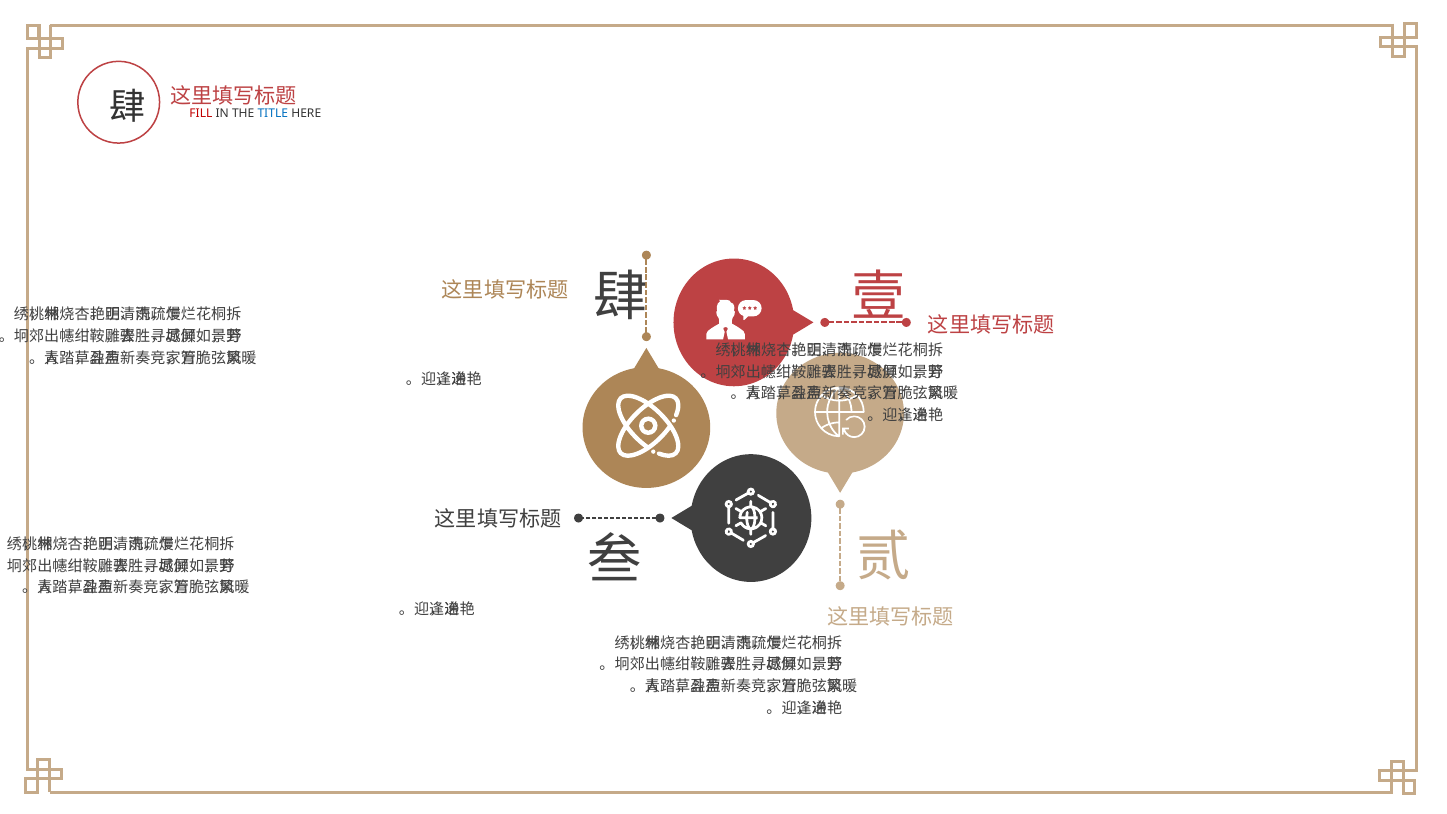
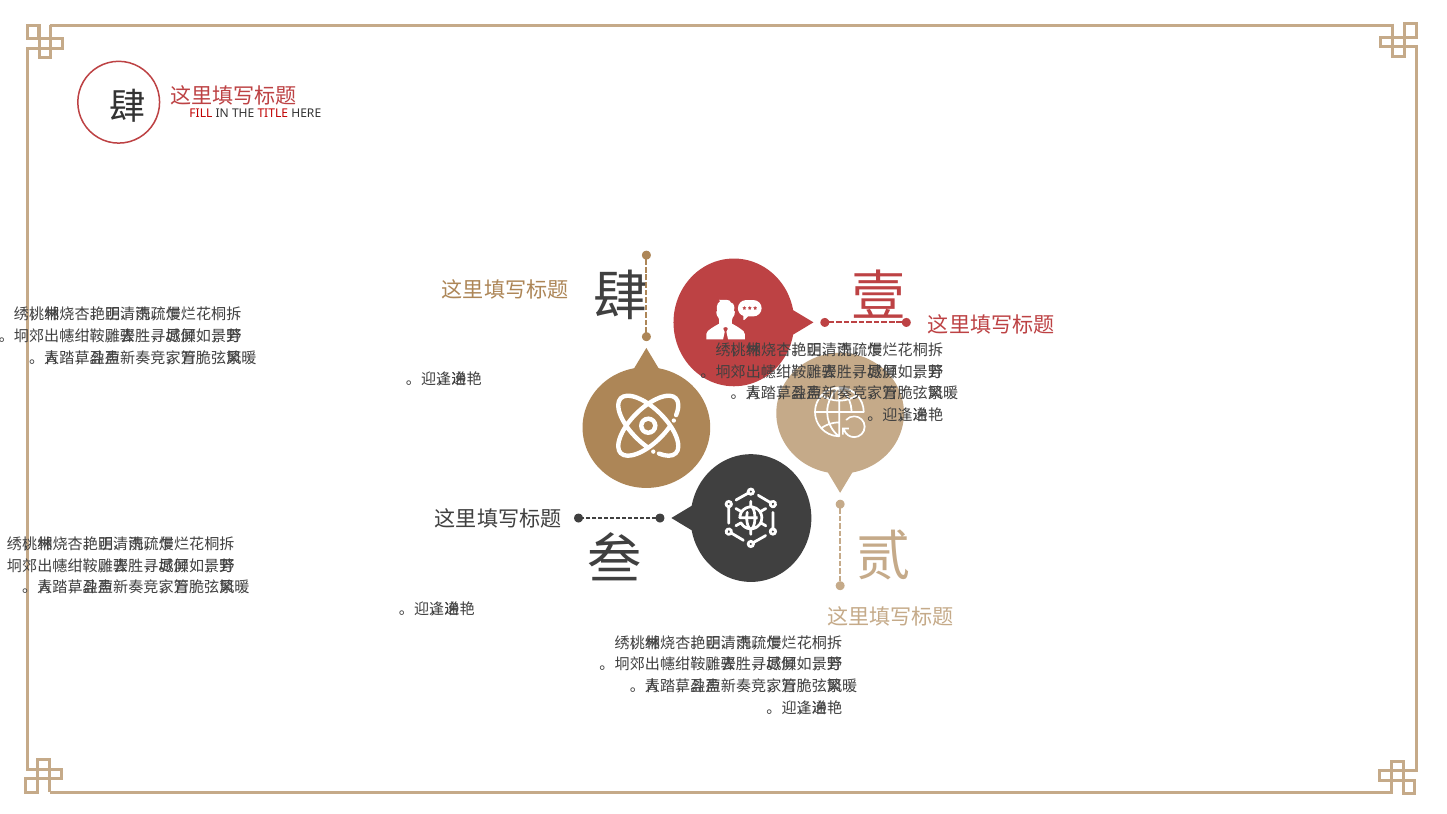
TITLE colour: blue -> red
